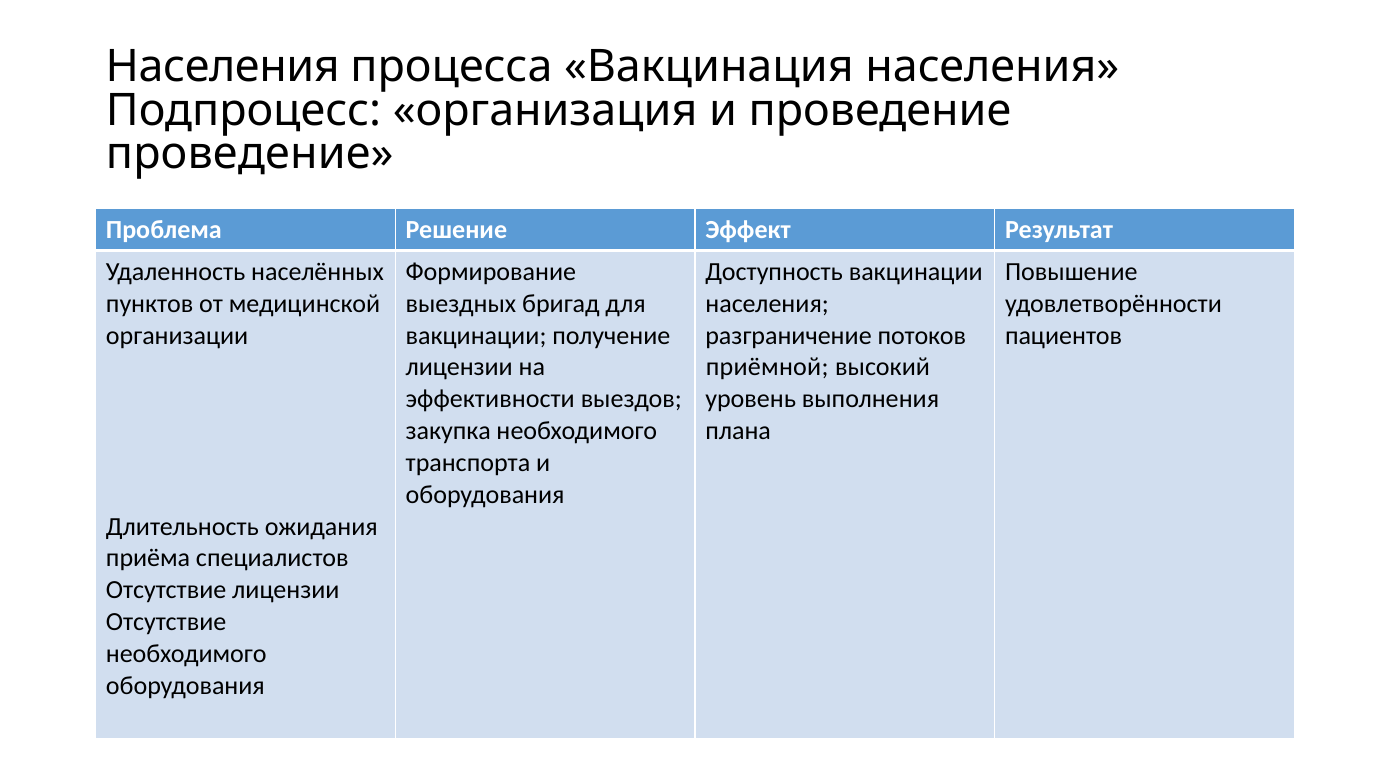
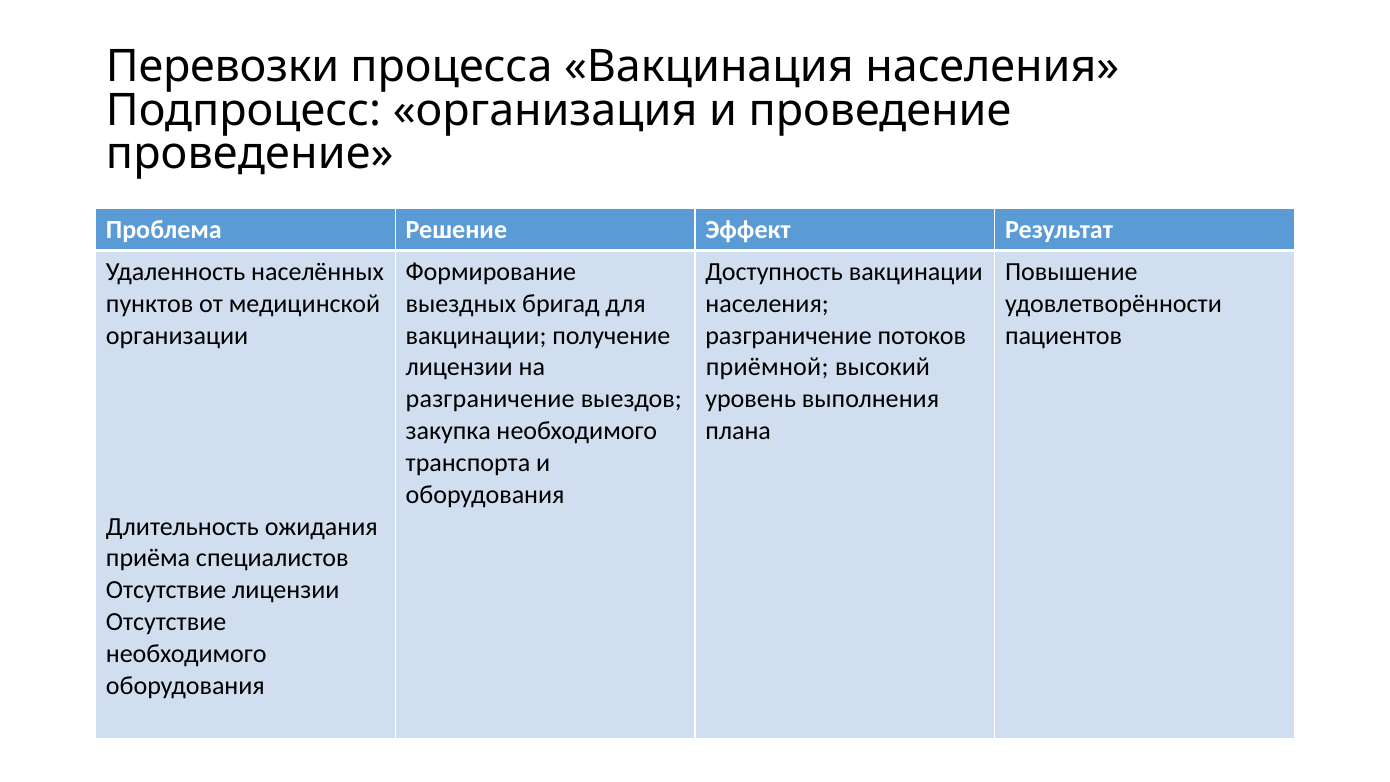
Населения at (223, 67): Населения -> Перевозки
эффективности at (490, 399): эффективности -> разграничение
